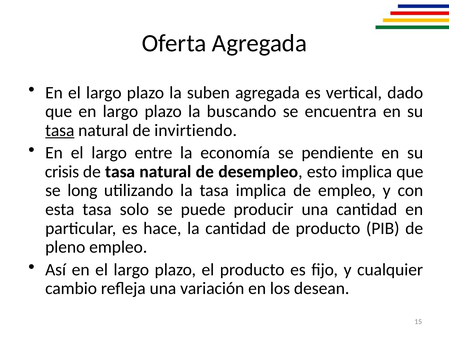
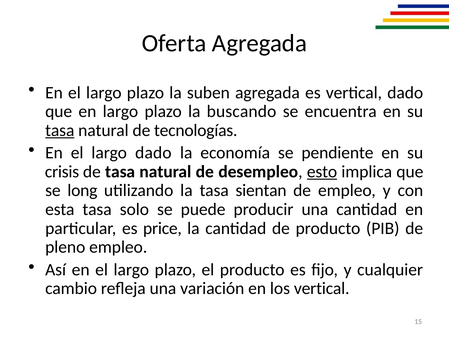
invirtiendo: invirtiendo -> tecnologías
largo entre: entre -> dado
esto underline: none -> present
tasa implica: implica -> sientan
hace: hace -> price
los desean: desean -> vertical
